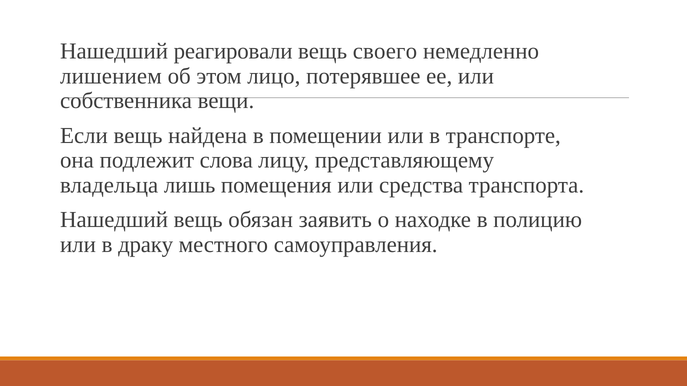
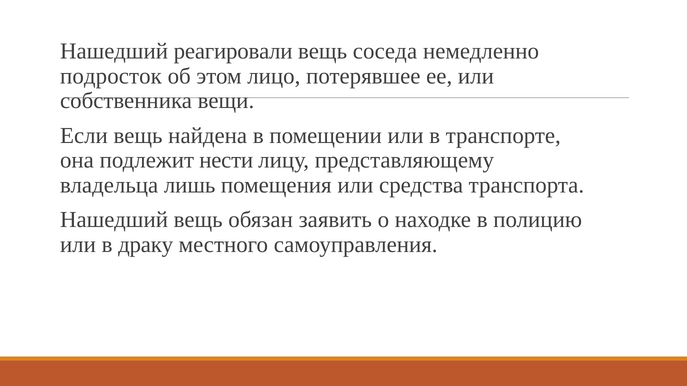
своего: своего -> соседа
лишением: лишением -> подросток
слова: слова -> нести
